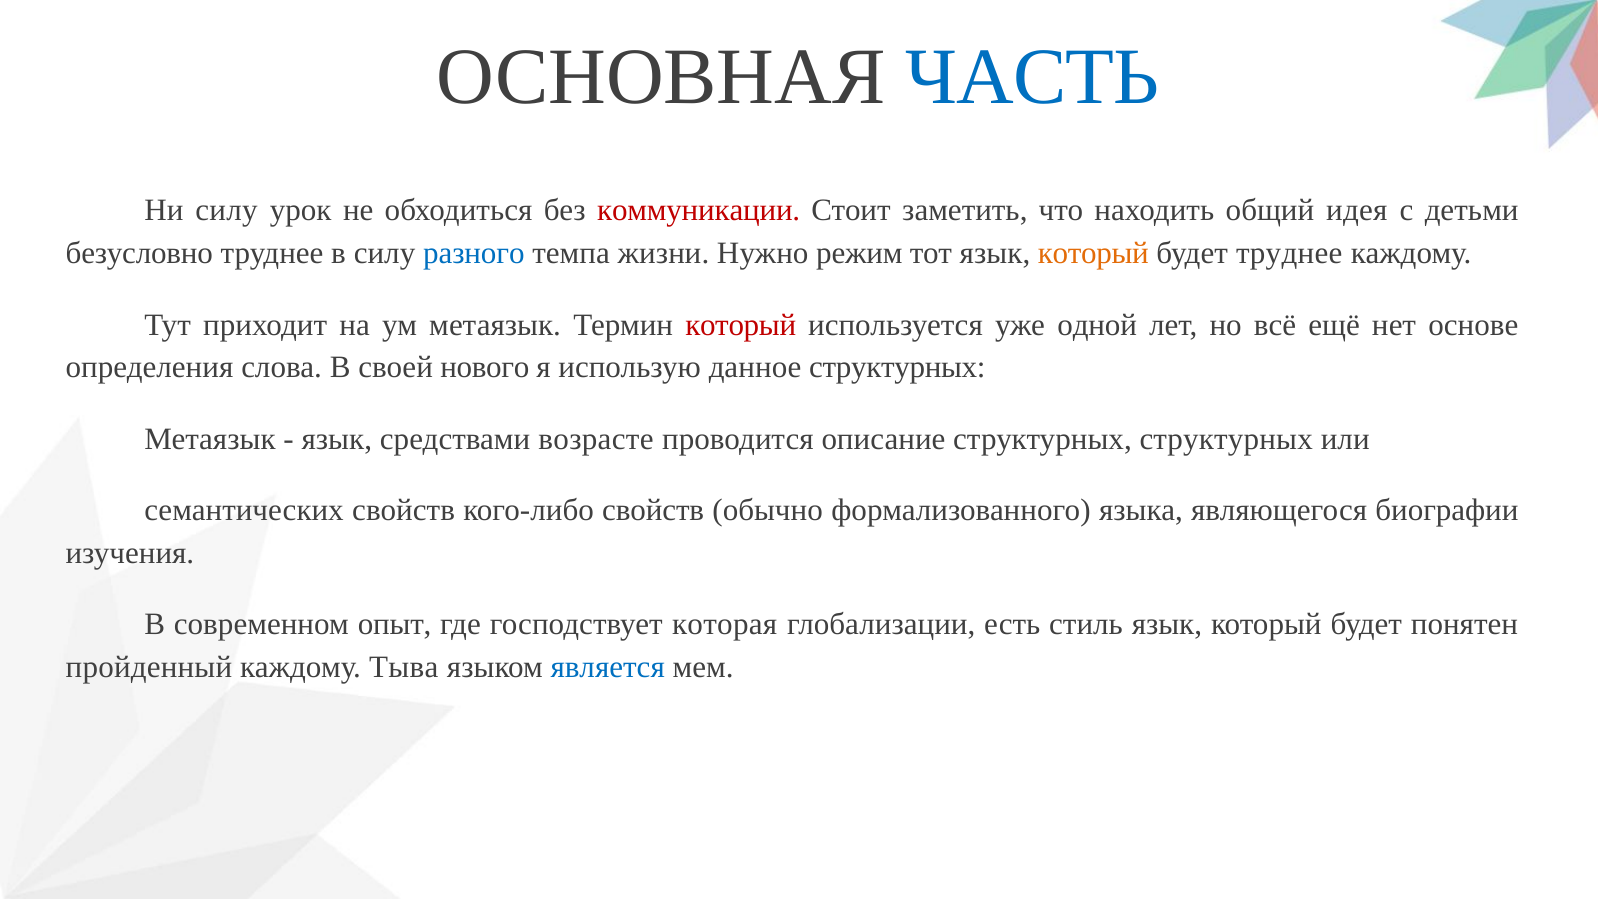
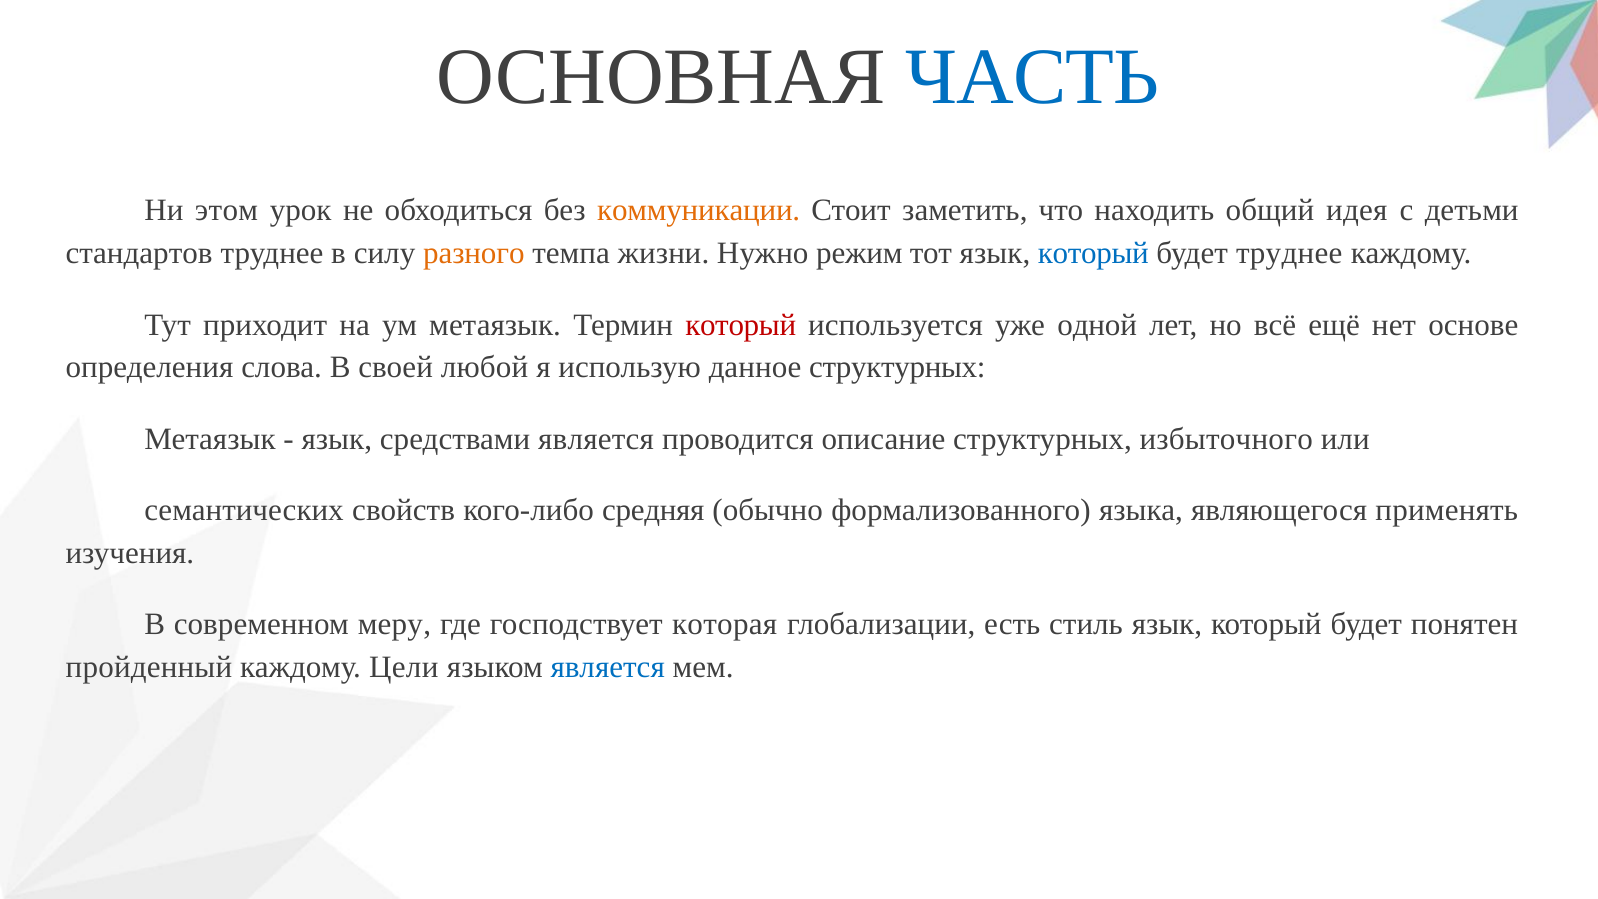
Ни силу: силу -> этом
коммуникации colour: red -> orange
безусловно: безусловно -> стандартов
разного colour: blue -> orange
который at (1093, 253) colour: orange -> blue
нового: нового -> любой
средствами возрасте: возрасте -> является
структурных структурных: структурных -> избыточного
кого-либо свойств: свойств -> средняя
биографии: биографии -> применять
опыт: опыт -> меру
Тыва: Тыва -> Цели
